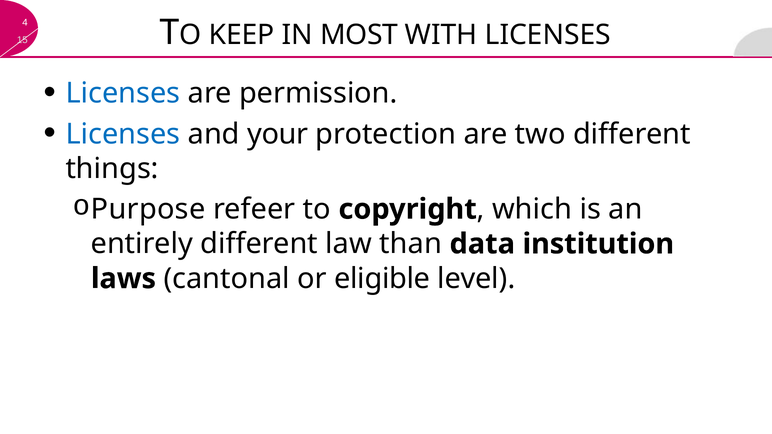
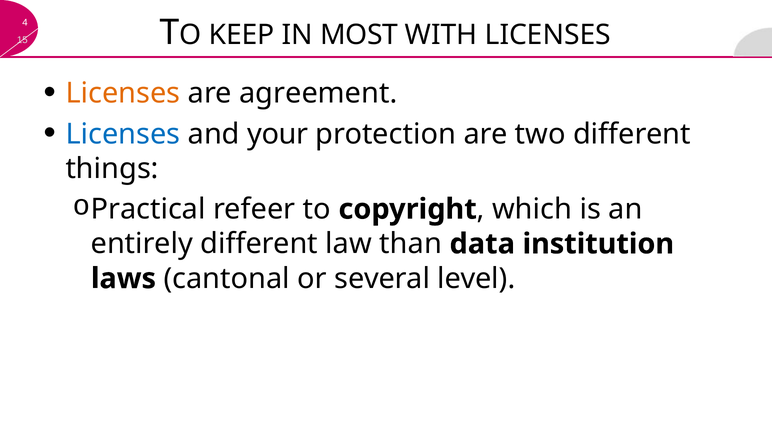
Licenses at (123, 94) colour: blue -> orange
permission: permission -> agreement
Purpose: Purpose -> Practical
eligible: eligible -> several
